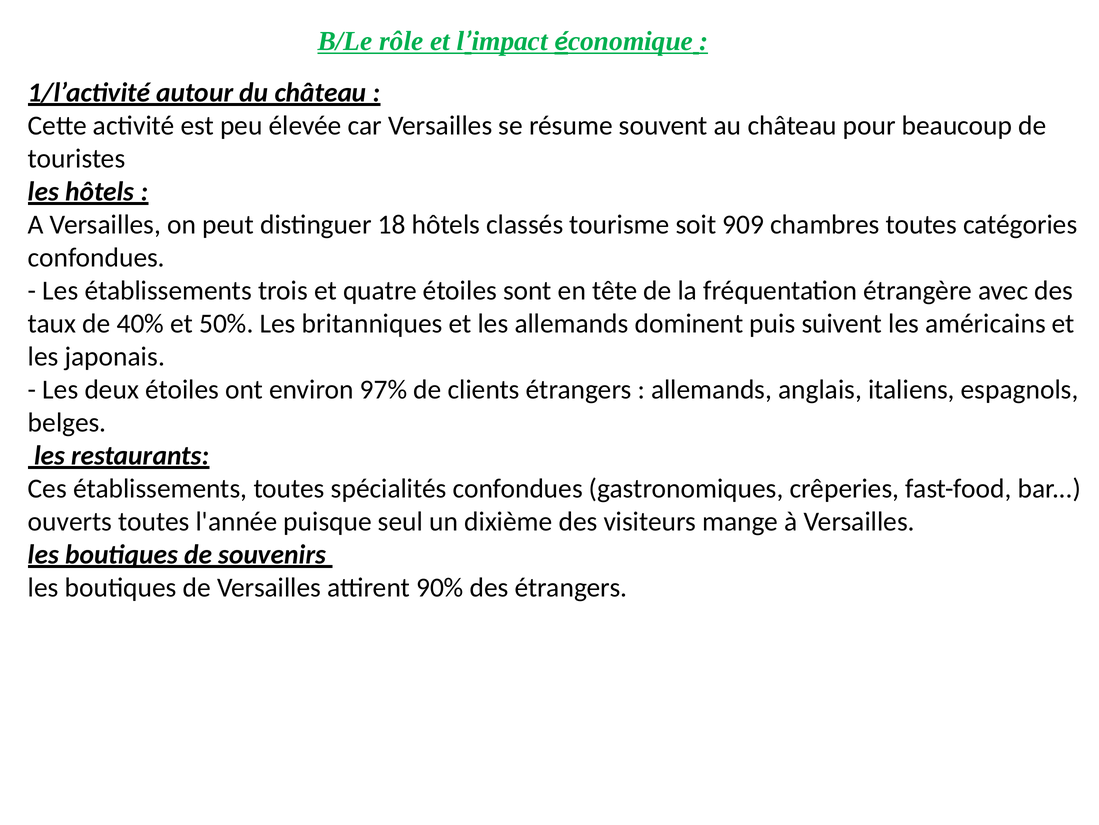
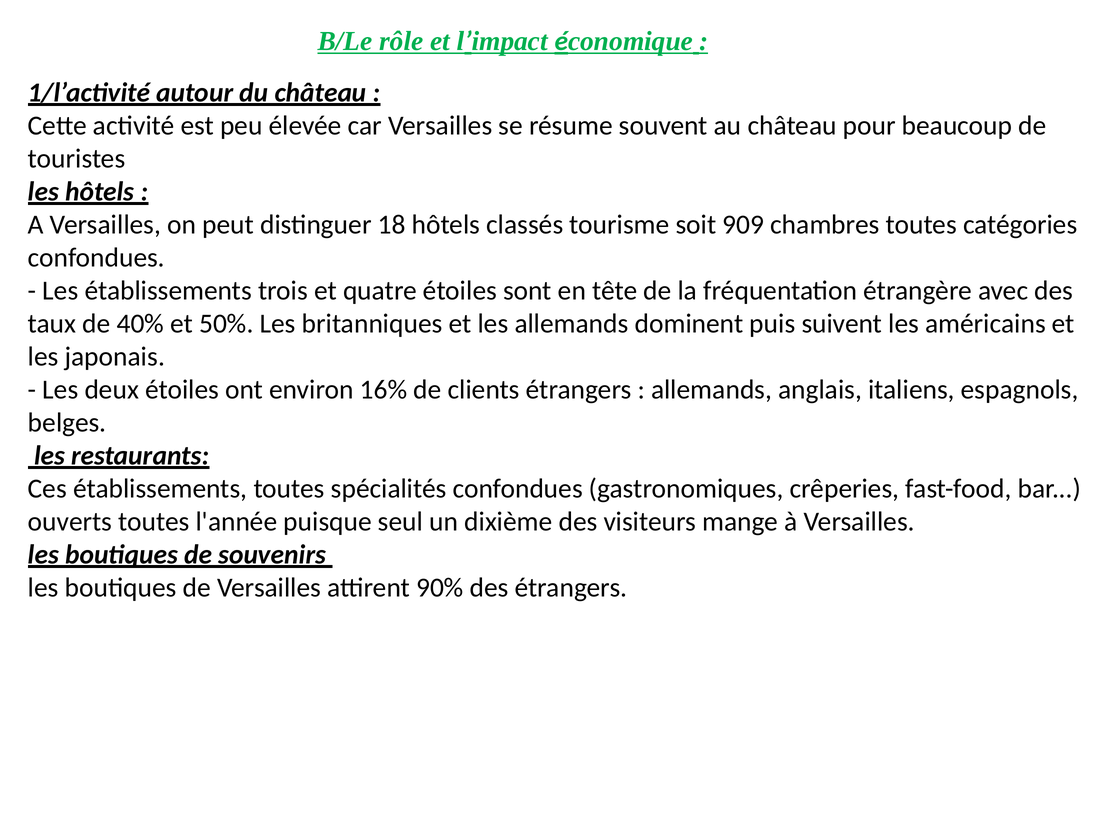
97%: 97% -> 16%
